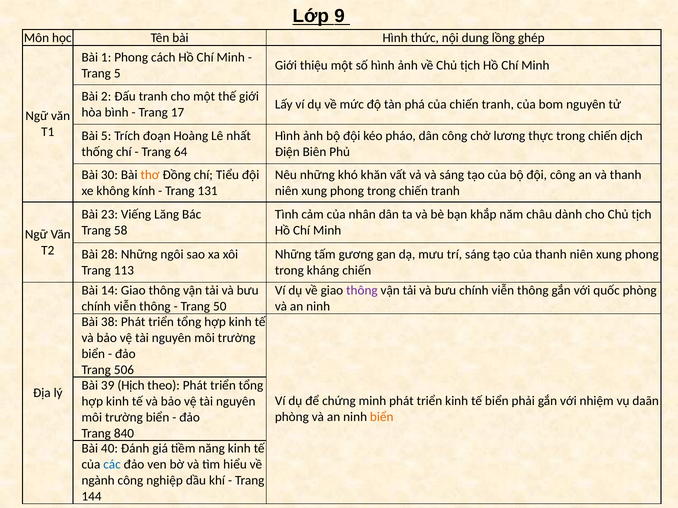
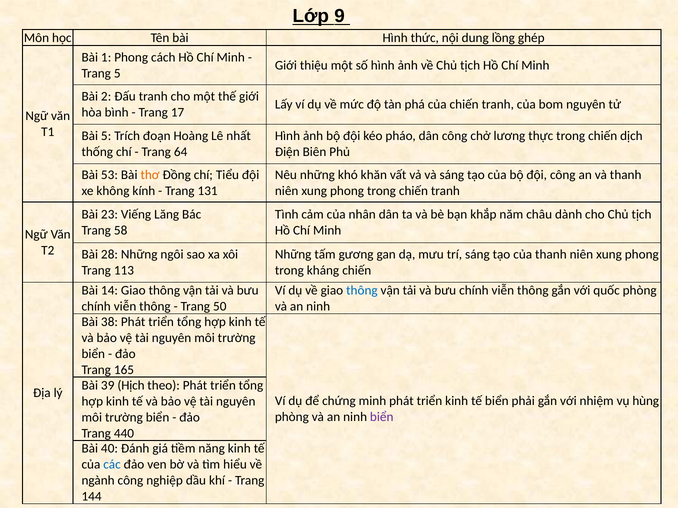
30: 30 -> 53
thông at (362, 291) colour: purple -> blue
506: 506 -> 165
daãn: daãn -> hùng
biển at (382, 417) colour: orange -> purple
840: 840 -> 440
